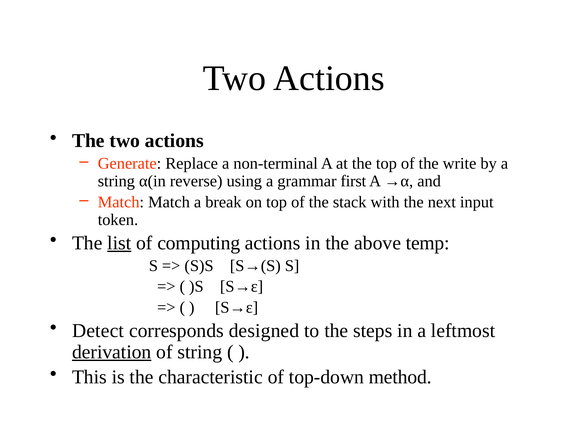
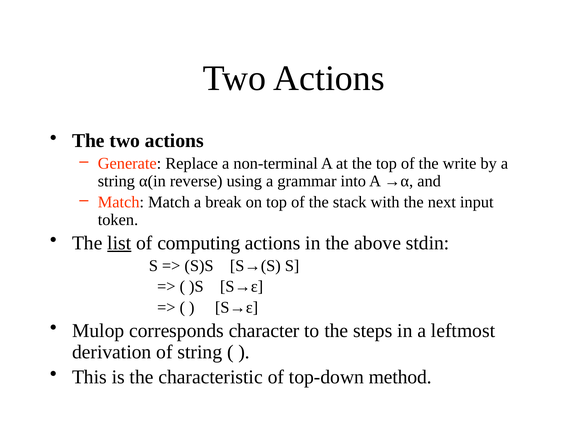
first: first -> into
temp: temp -> stdin
Detect: Detect -> Mulop
designed: designed -> character
derivation underline: present -> none
